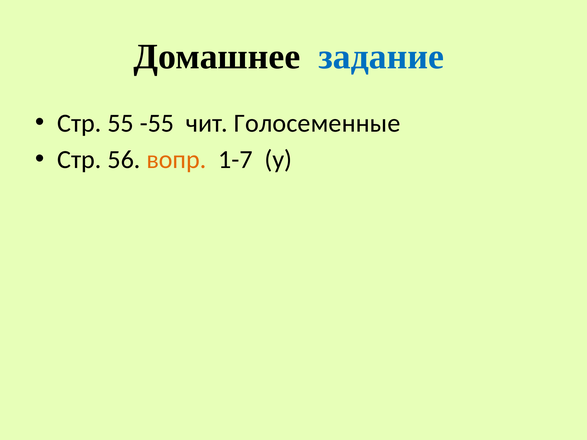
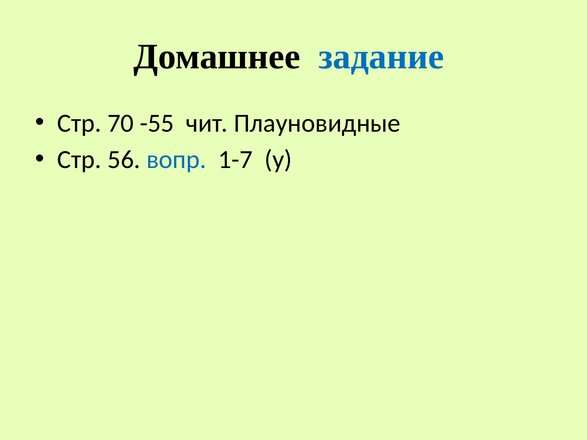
55: 55 -> 70
Голосеменные: Голосеменные -> Плауновидные
вопр colour: orange -> blue
